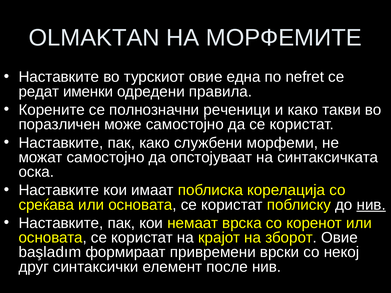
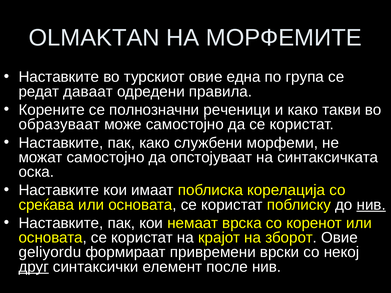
nefret: nefret -> група
именки: именки -> даваат
поразличен: поразличен -> образуваат
başladım: başladım -> geliyordu
друг underline: none -> present
